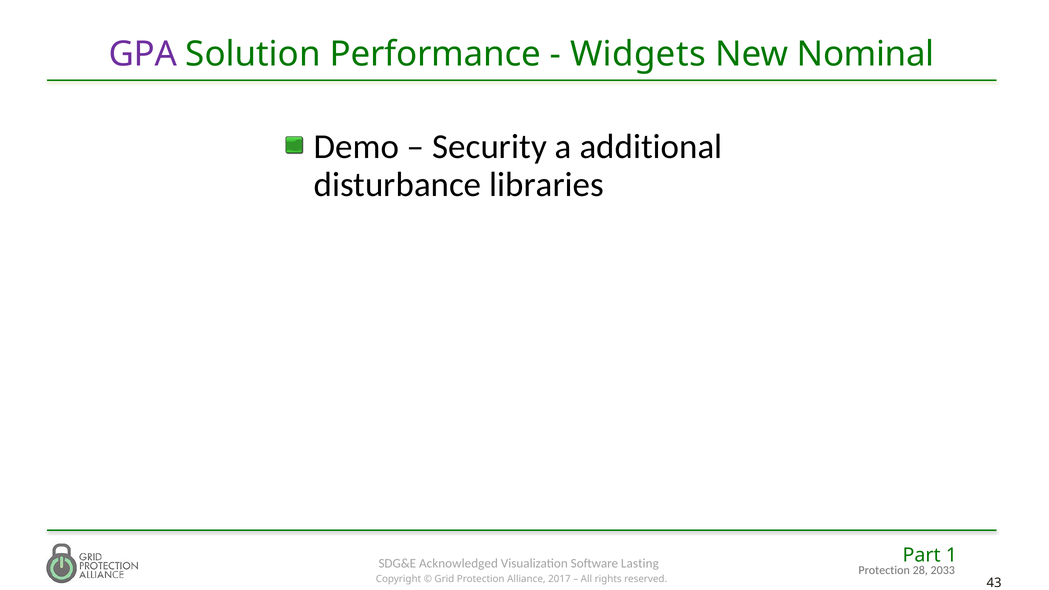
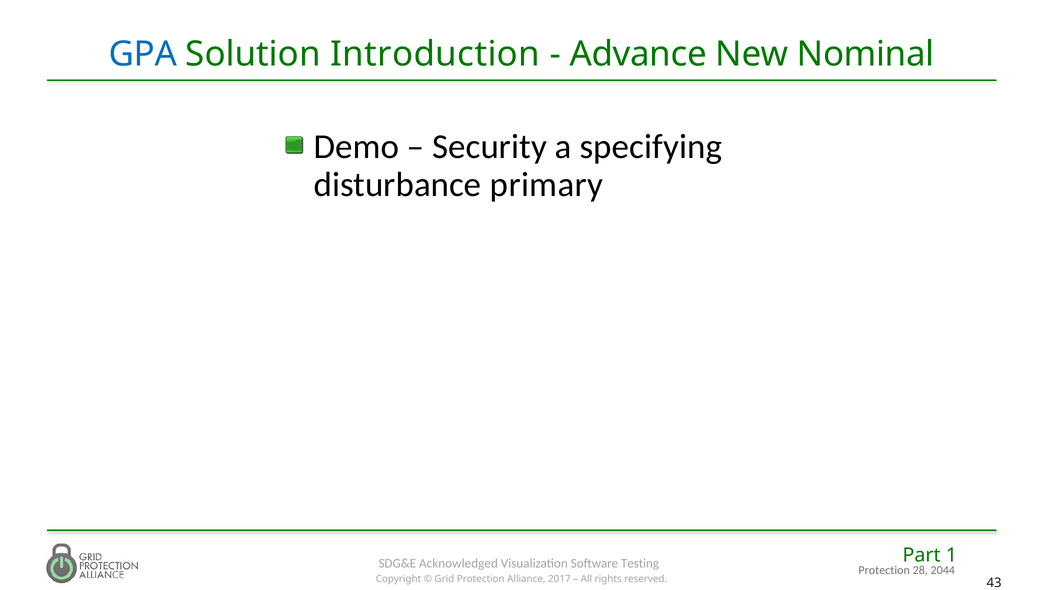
GPA colour: purple -> blue
Performance: Performance -> Introduction
Widgets: Widgets -> Advance
additional: additional -> specifying
libraries: libraries -> primary
Lasting: Lasting -> Testing
2033: 2033 -> 2044
